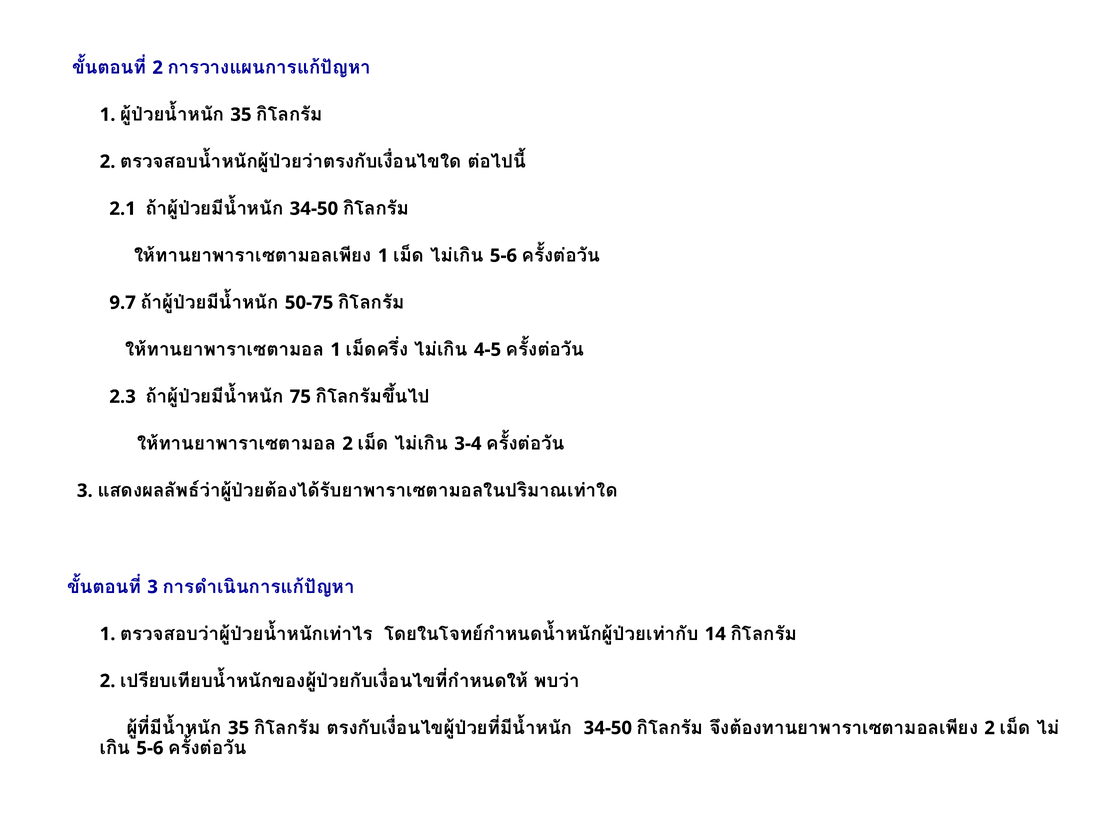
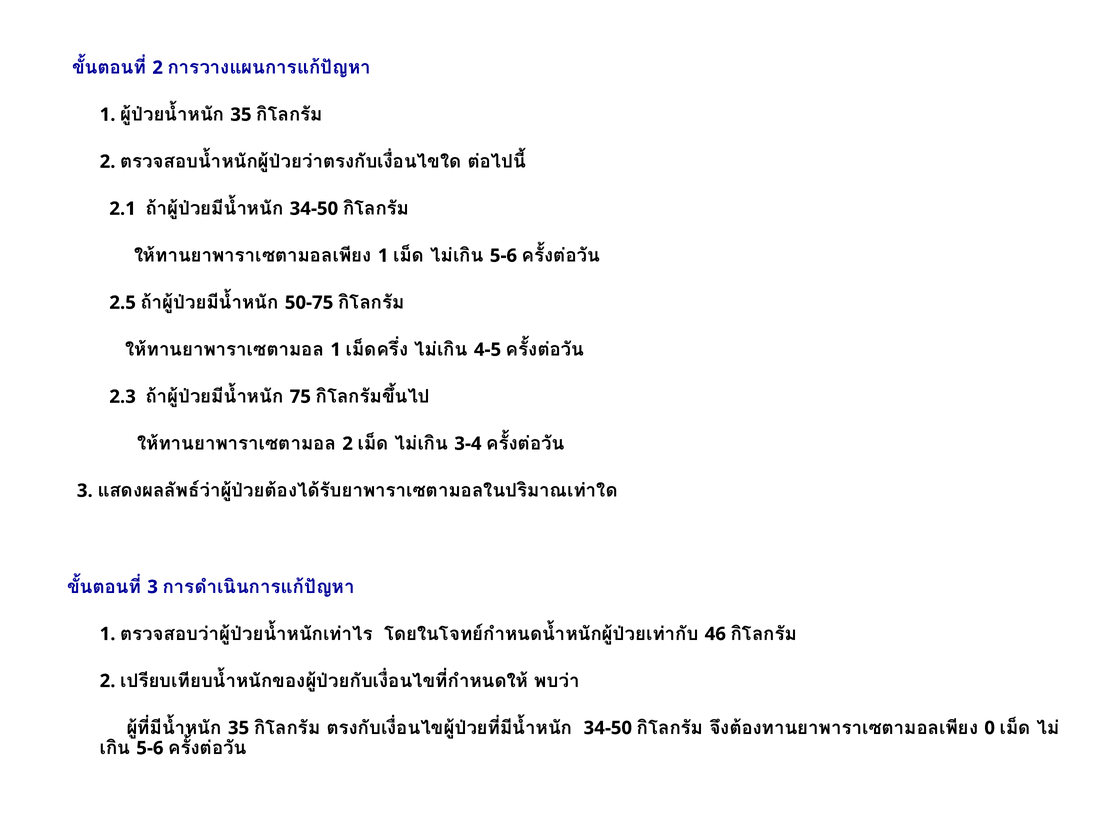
9.7: 9.7 -> 2.5
14: 14 -> 46
2 at (990, 728): 2 -> 0
